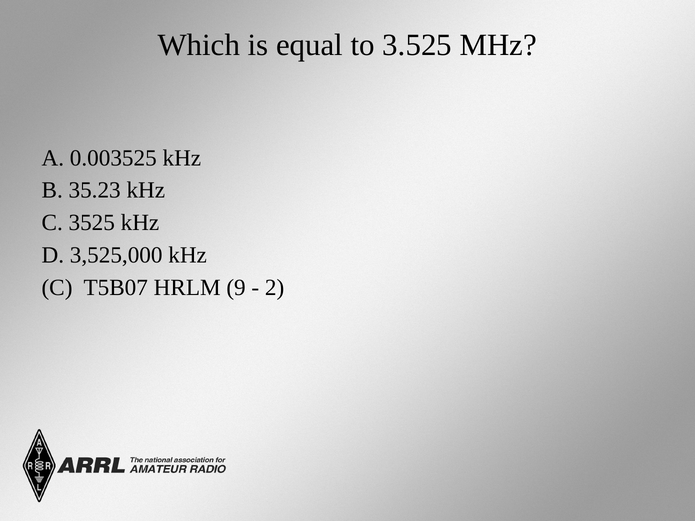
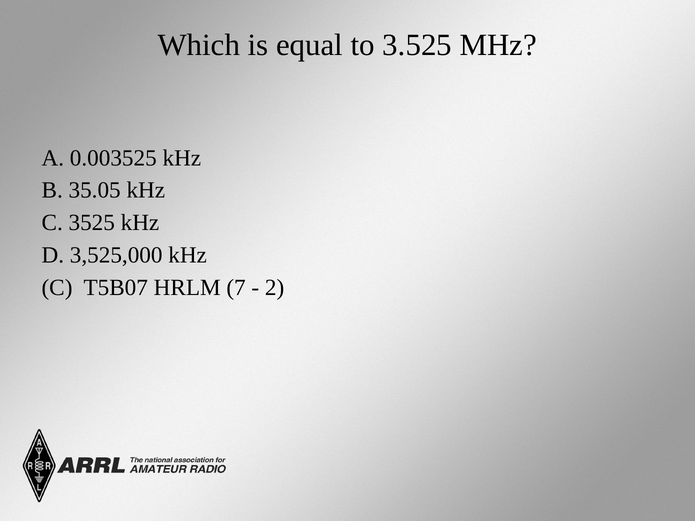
35.23: 35.23 -> 35.05
9: 9 -> 7
